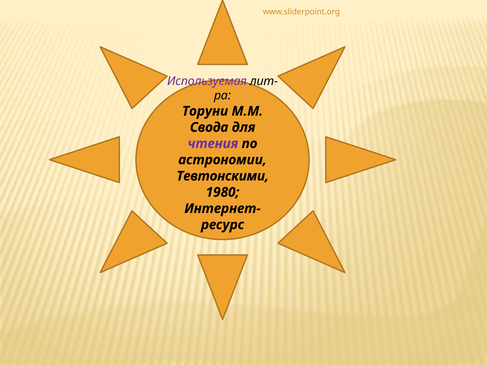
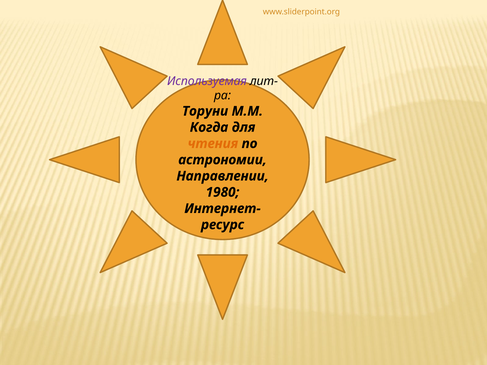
Свода: Свода -> Когда
чтения colour: purple -> orange
Тевтонскими: Тевтонскими -> Направлении
